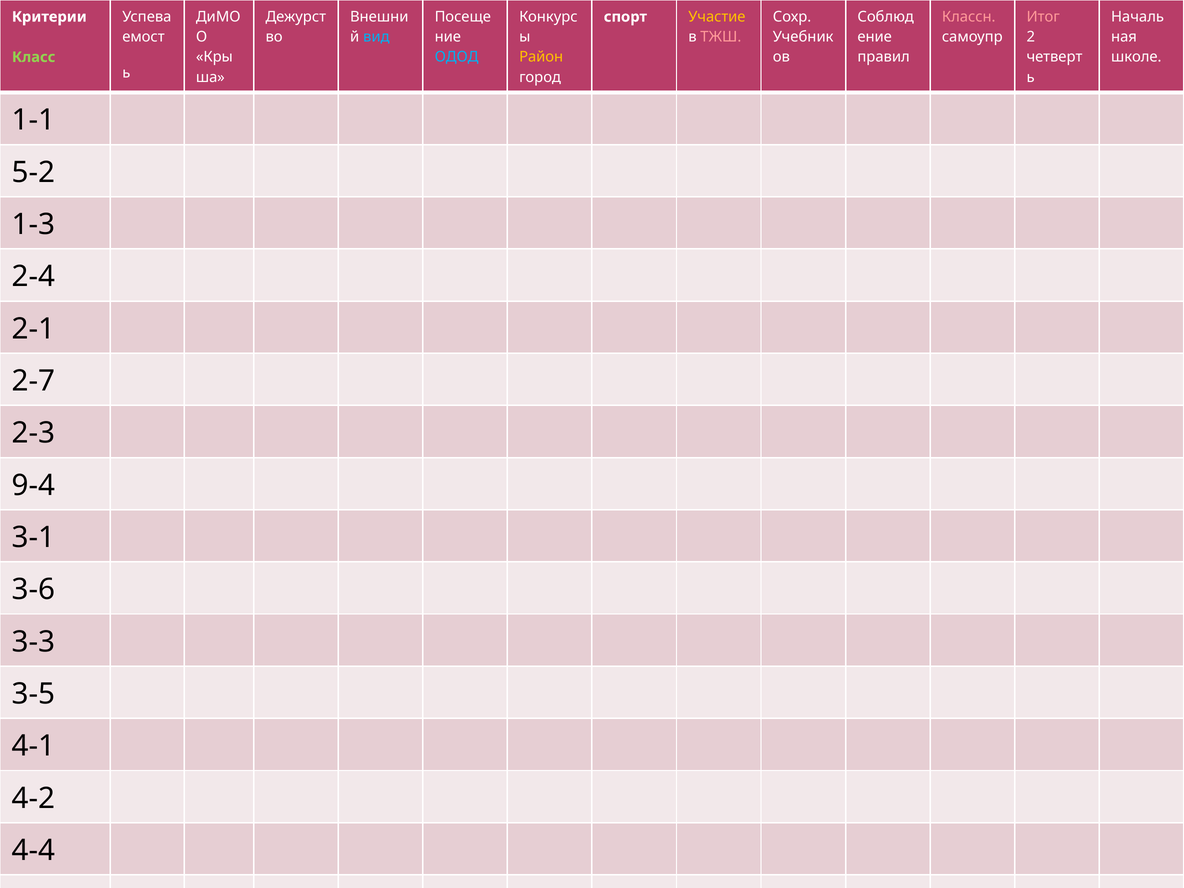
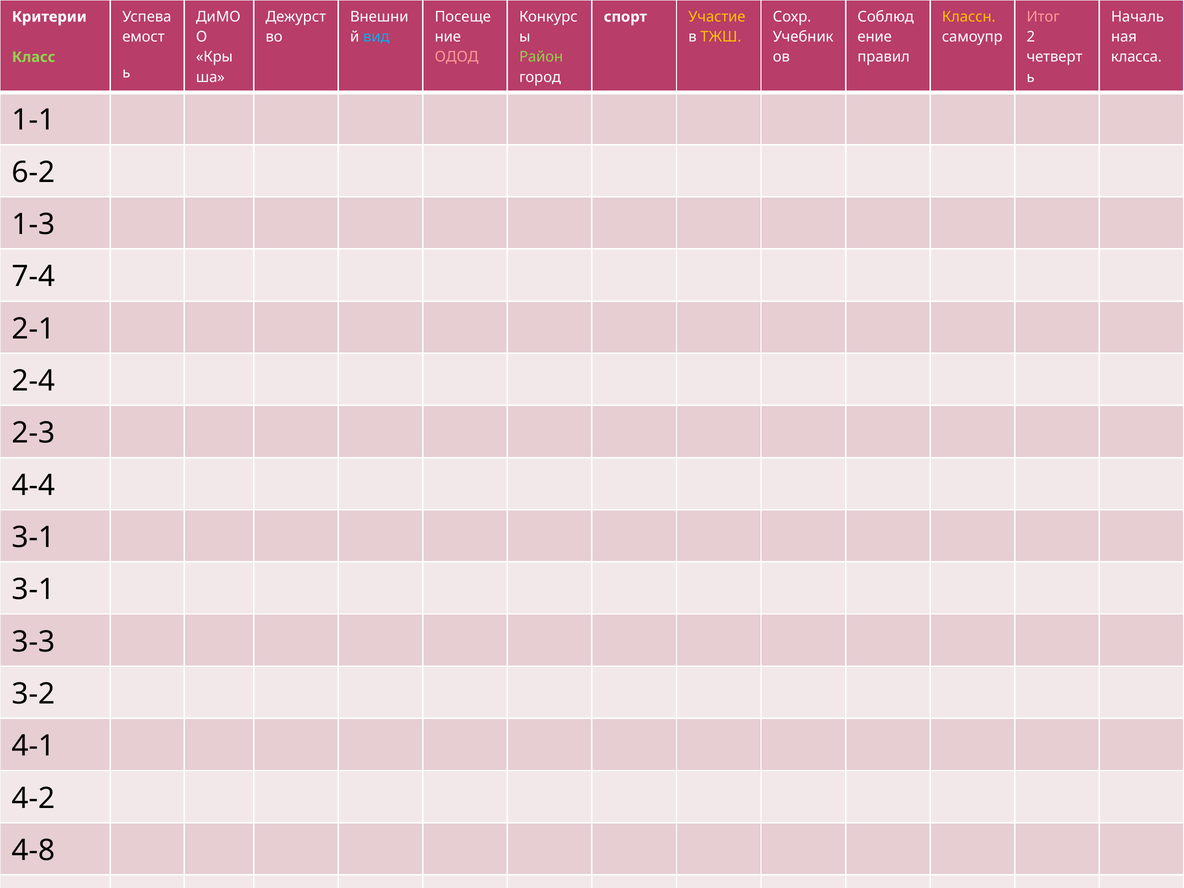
Классн colour: pink -> yellow
ТЖШ colour: pink -> yellow
ОДОД colour: light blue -> pink
Район colour: yellow -> light green
школе: школе -> класса
5-2: 5-2 -> 6-2
2-4: 2-4 -> 7-4
2-7: 2-7 -> 2-4
9-4 at (34, 485): 9-4 -> 4-4
3-6 at (34, 590): 3-6 -> 3-1
3-5: 3-5 -> 3-2
4-4 at (34, 850): 4-4 -> 4-8
